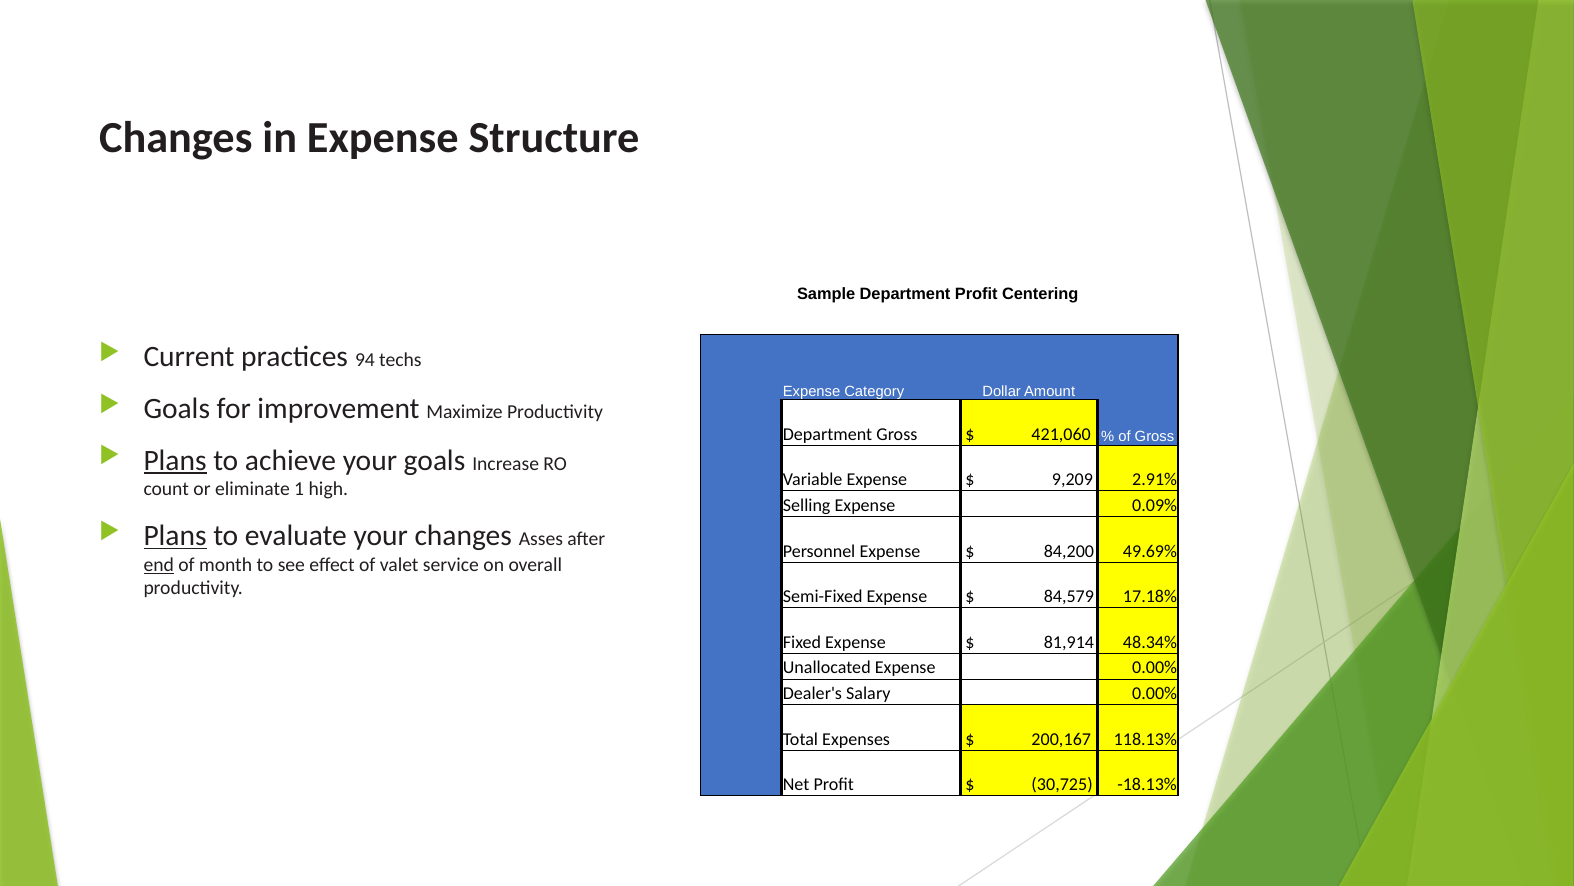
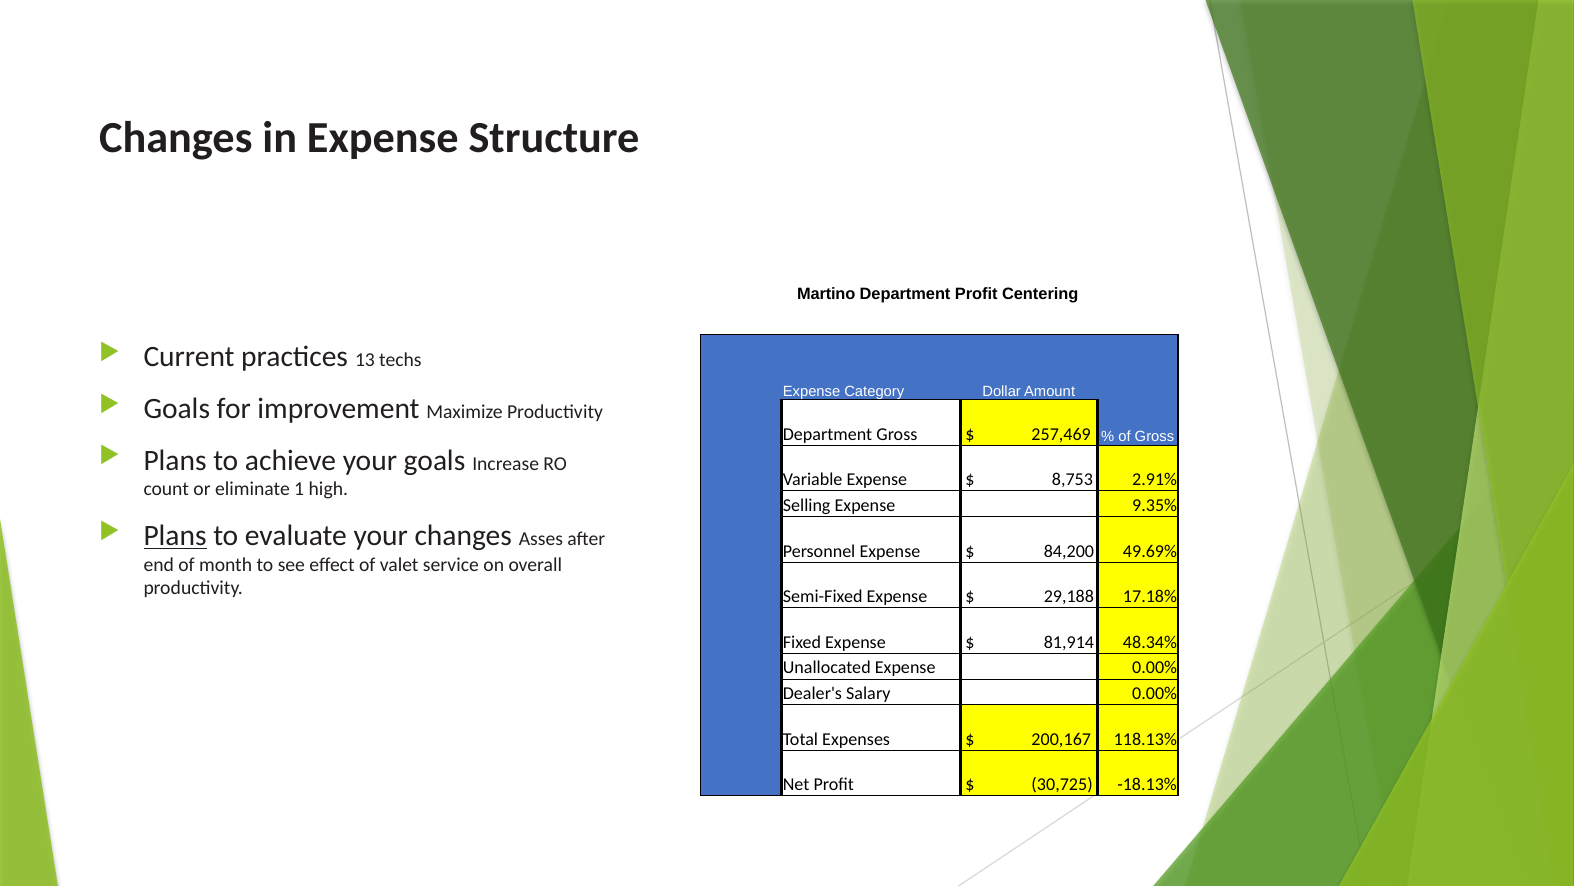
Sample: Sample -> Martino
94: 94 -> 13
421,060: 421,060 -> 257,469
Plans at (175, 460) underline: present -> none
9,209: 9,209 -> 8,753
0.09%: 0.09% -> 9.35%
end underline: present -> none
84,579: 84,579 -> 29,188
